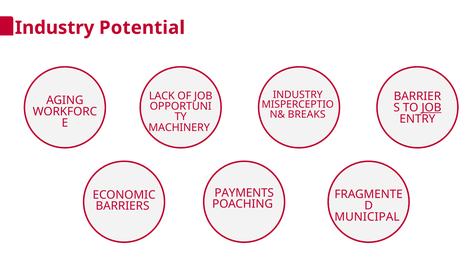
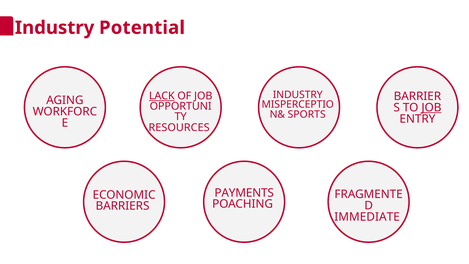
LACK underline: none -> present
BREAKS: BREAKS -> SPORTS
MACHINERY: MACHINERY -> RESOURCES
MUNICIPAL: MUNICIPAL -> IMMEDIATE
